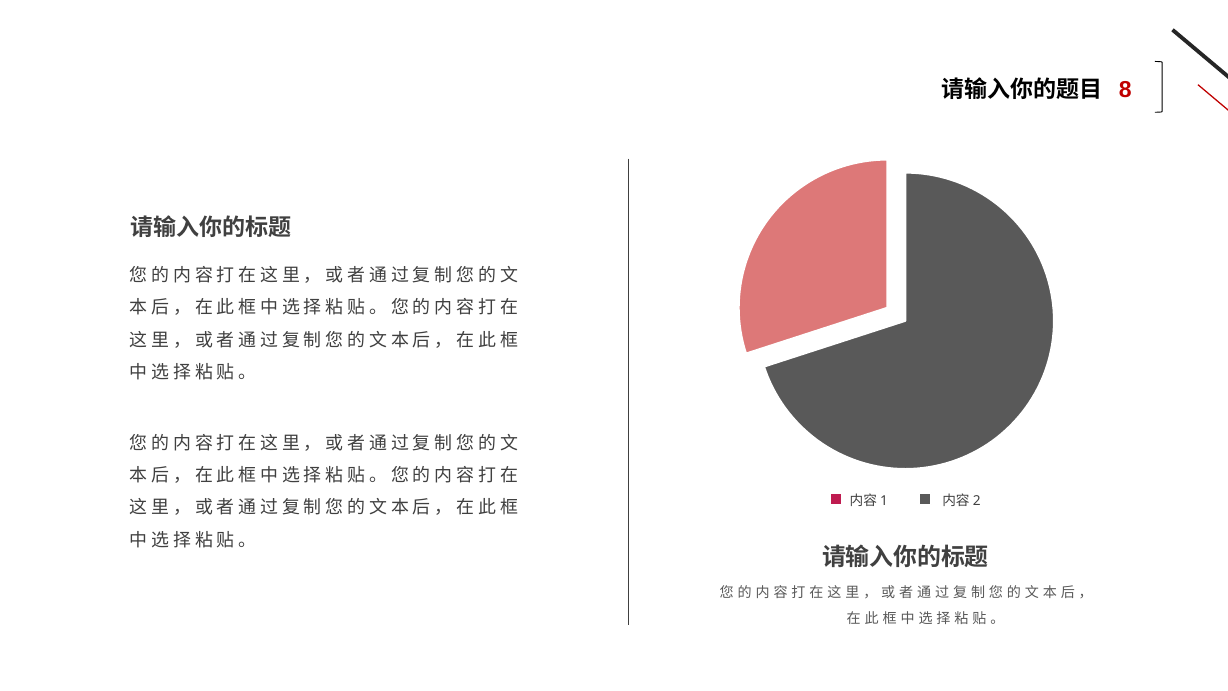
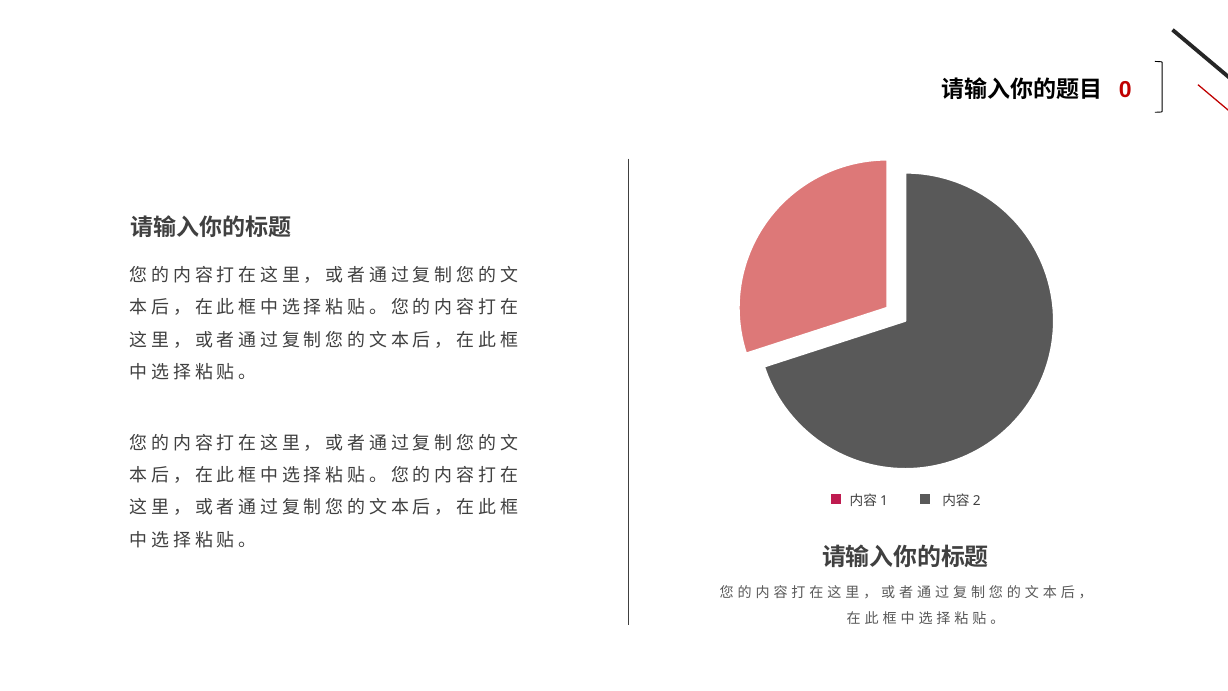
8: 8 -> 0
